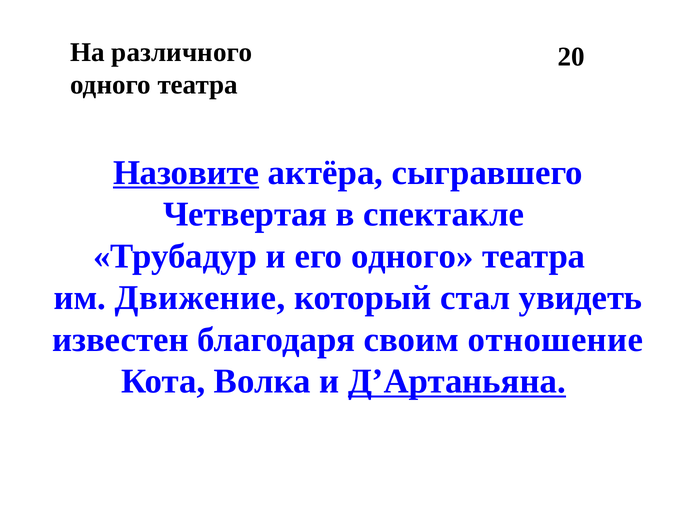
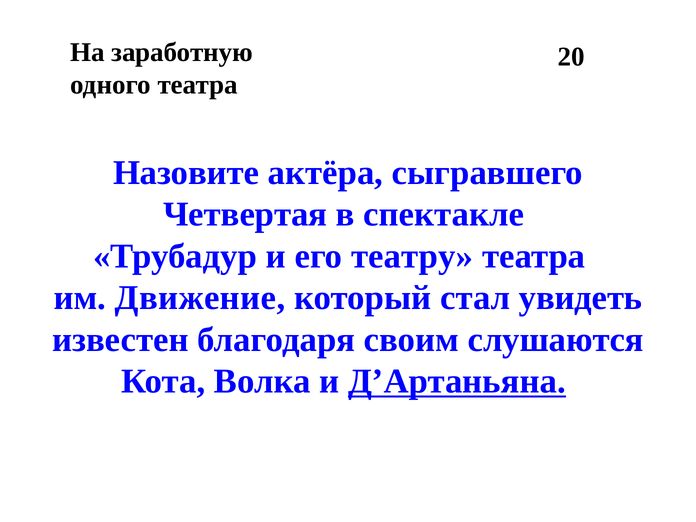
различного: различного -> заработную
Назовите underline: present -> none
его одного: одного -> театру
отношение: отношение -> слушаются
